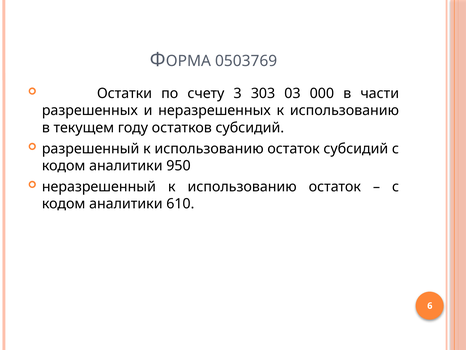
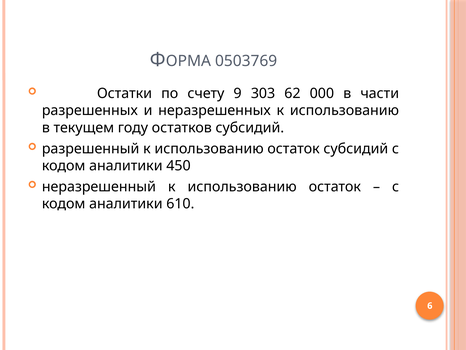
3: 3 -> 9
03: 03 -> 62
950: 950 -> 450
